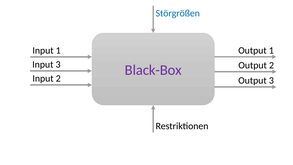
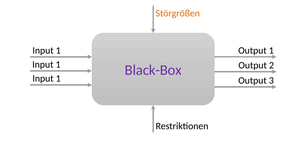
Störgrößen colour: blue -> orange
3 at (58, 64): 3 -> 1
2 at (58, 78): 2 -> 1
